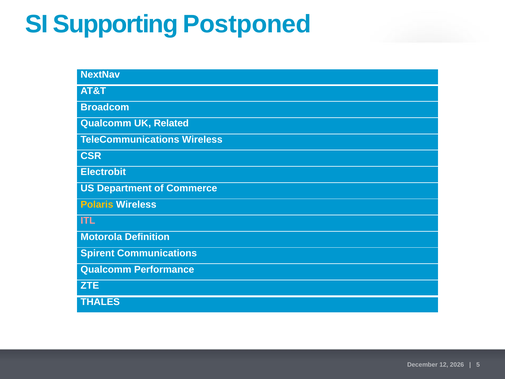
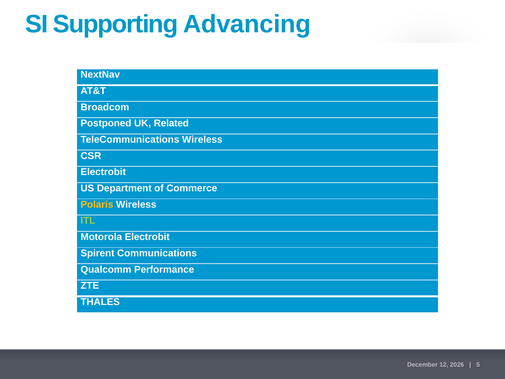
Postponed: Postponed -> Advancing
Qualcomm at (106, 123): Qualcomm -> Postponed
ITL colour: pink -> light green
Motorola Definition: Definition -> Electrobit
